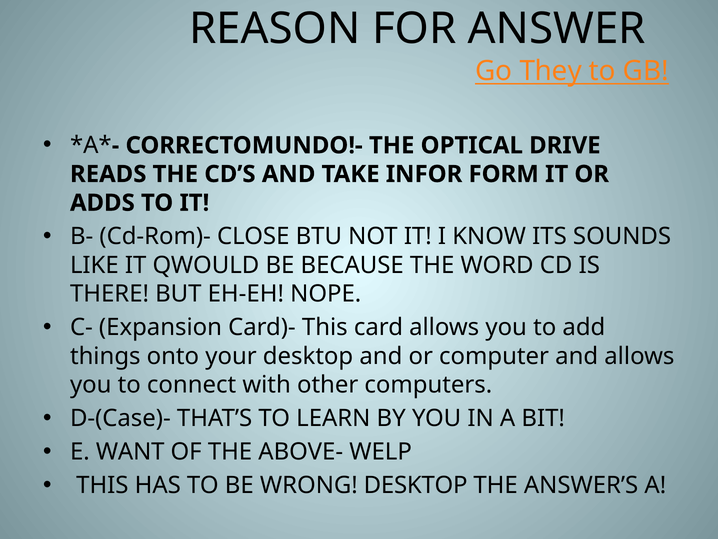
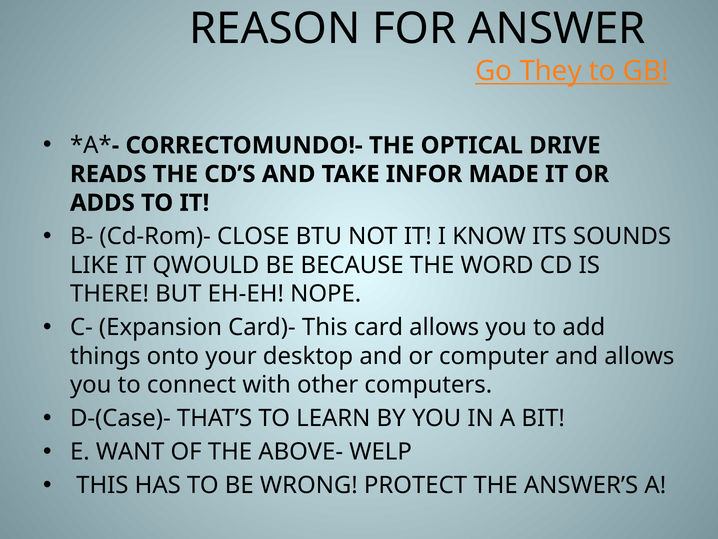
FORM: FORM -> MADE
WRONG DESKTOP: DESKTOP -> PROTECT
